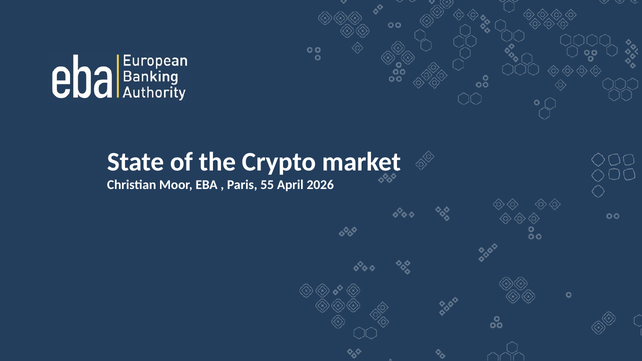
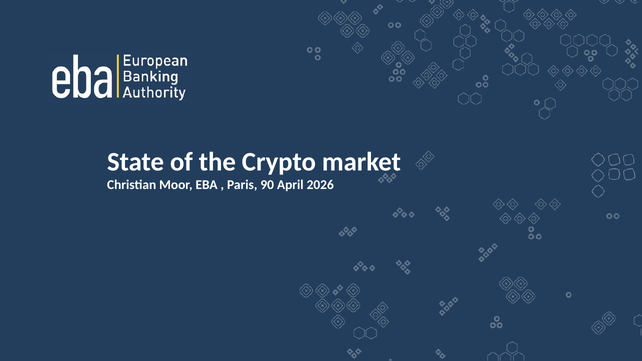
55: 55 -> 90
